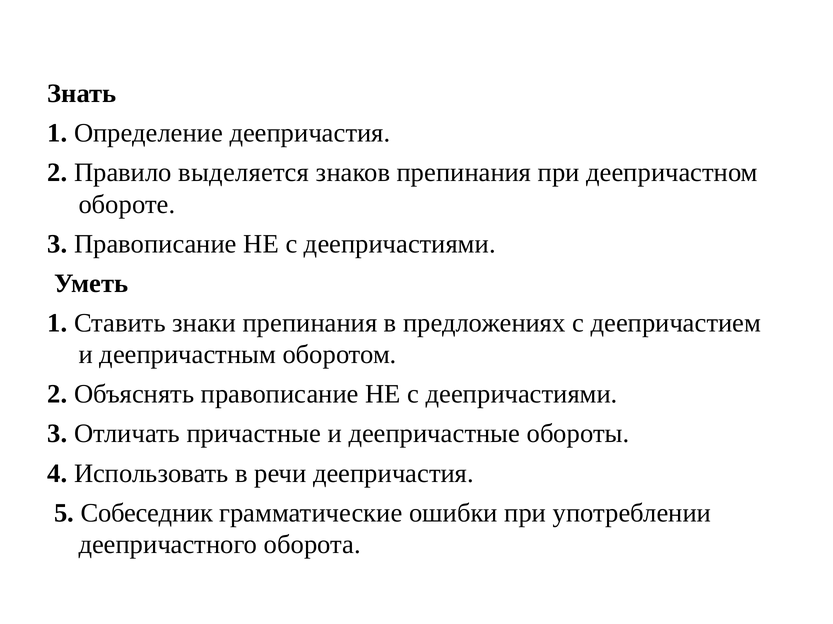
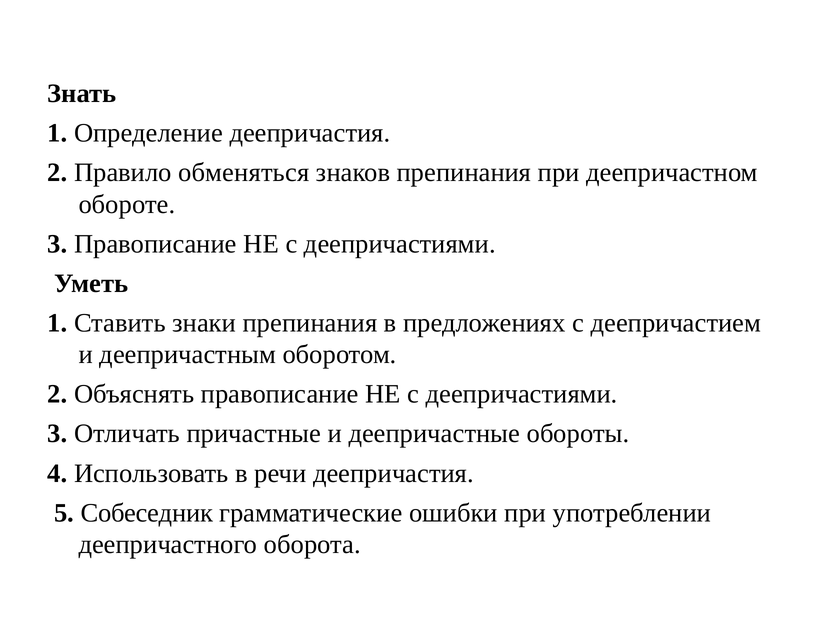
выделяется: выделяется -> обменяться
